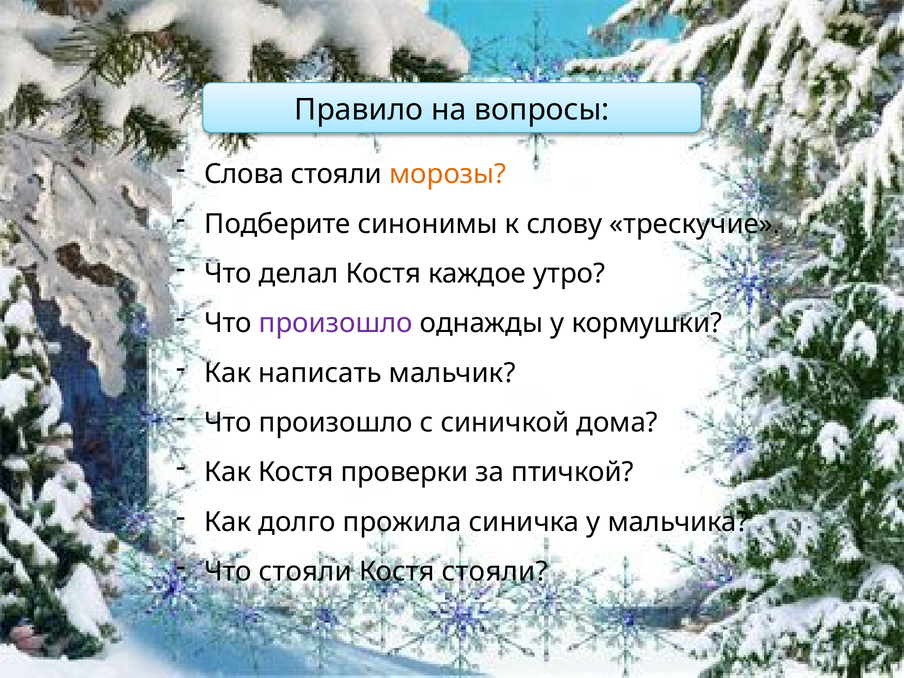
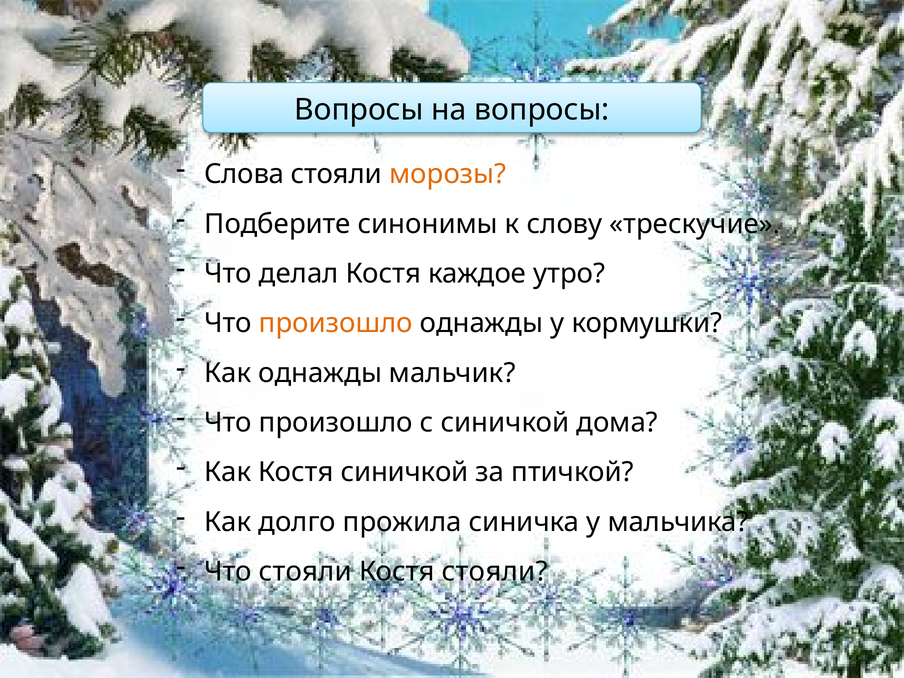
Правило at (359, 110): Правило -> Вопросы
произошло at (336, 323) colour: purple -> orange
Как написать: написать -> однажды
Костя проверки: проверки -> синичкой
